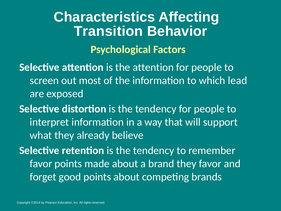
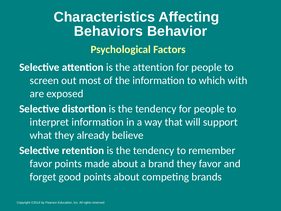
Transition: Transition -> Behaviors
lead: lead -> with
